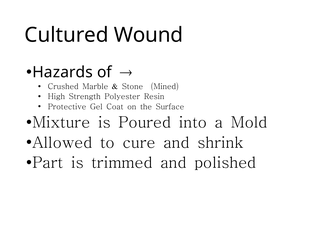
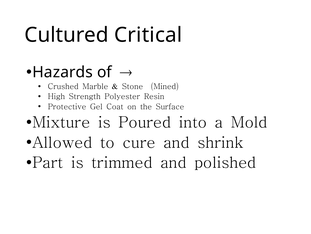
Wound: Wound -> Critical
